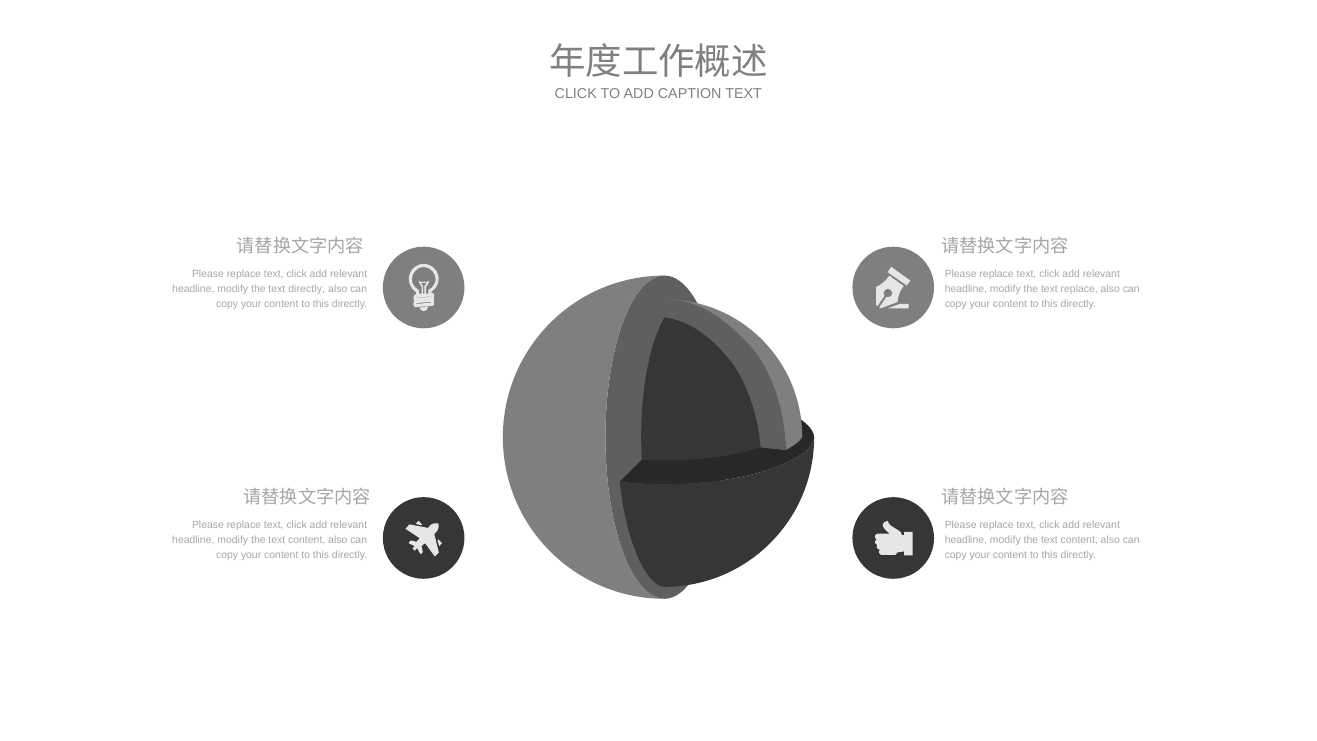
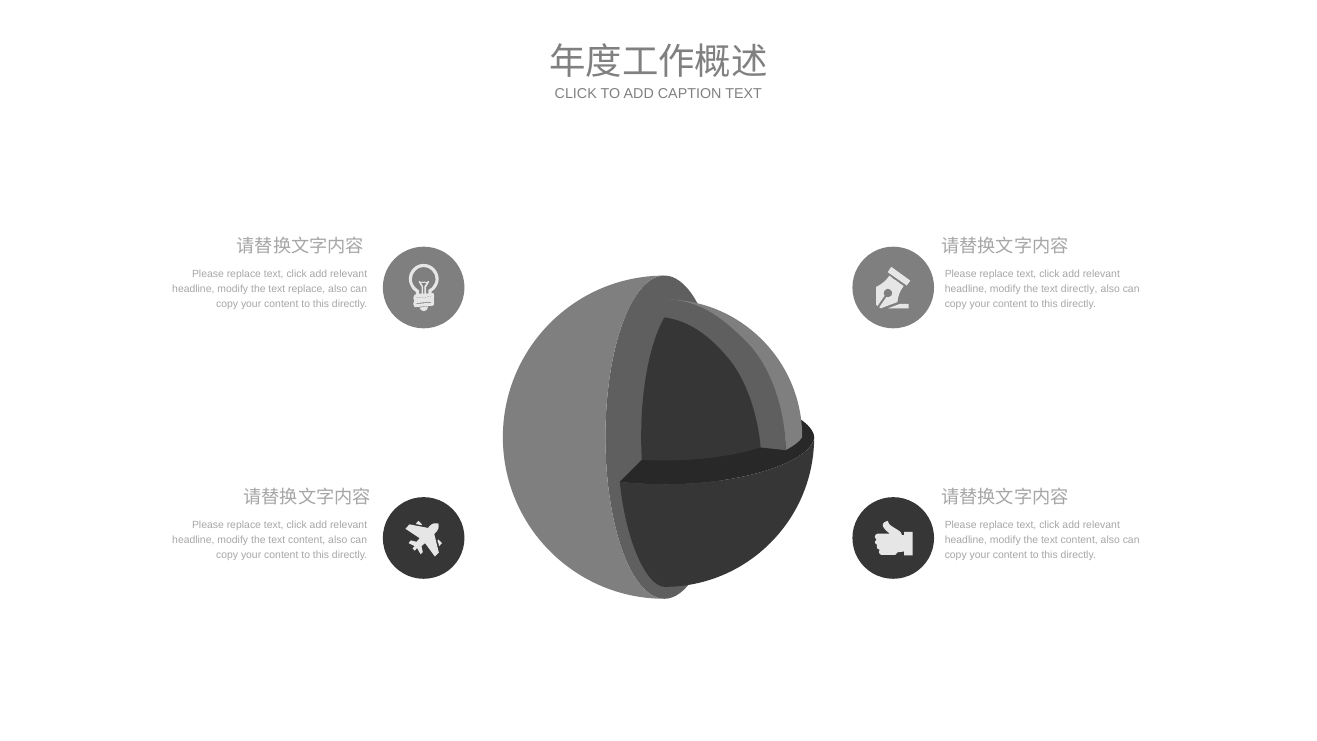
text directly: directly -> replace
text replace: replace -> directly
